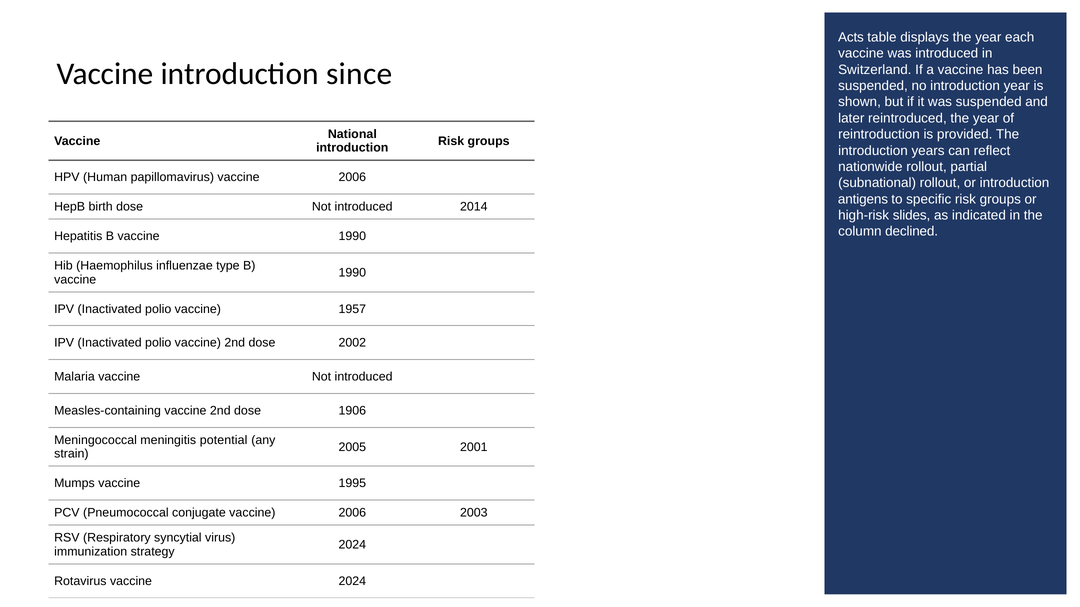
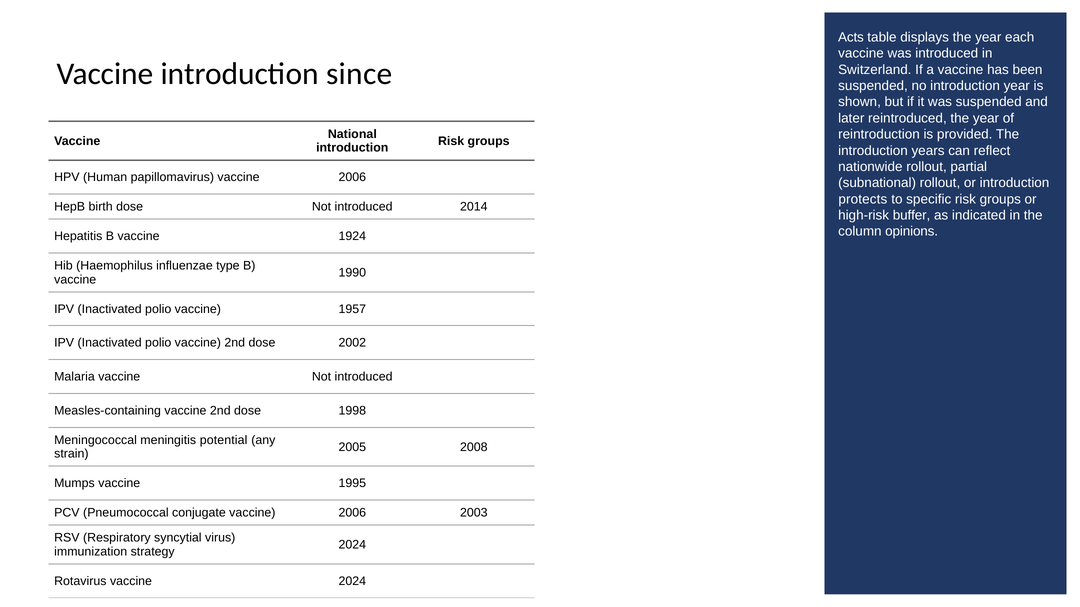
antigens: antigens -> protects
slides: slides -> buffer
declined: declined -> opinions
Hepatitis B vaccine 1990: 1990 -> 1924
1906: 1906 -> 1998
2001: 2001 -> 2008
